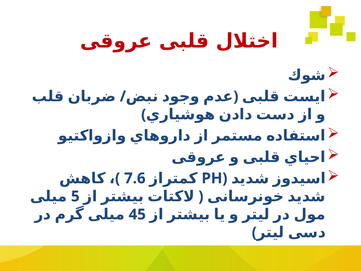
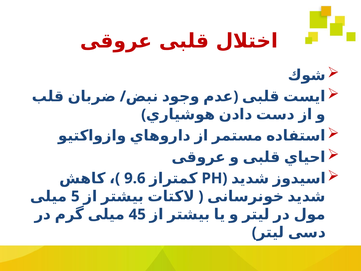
7.6: 7.6 -> 9.6
